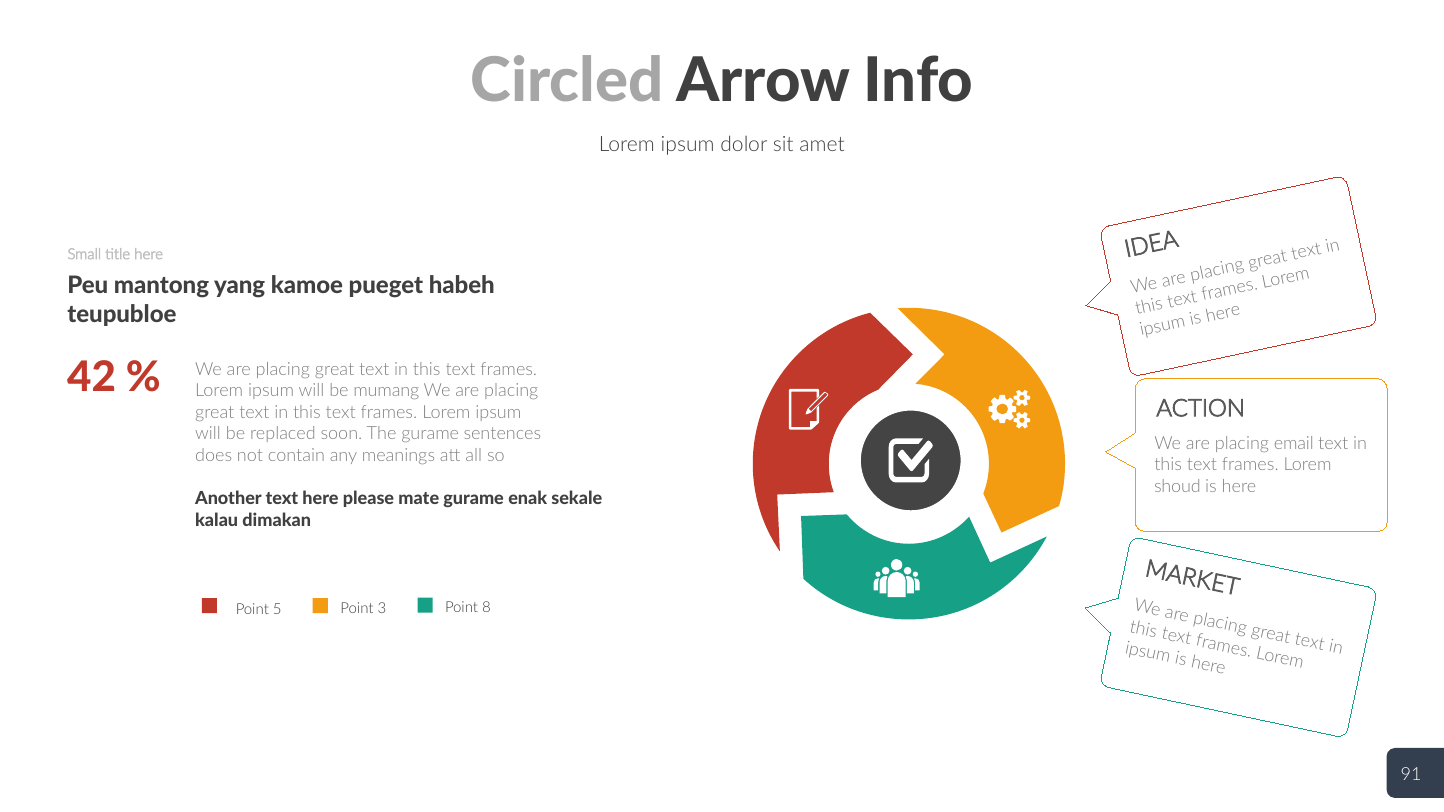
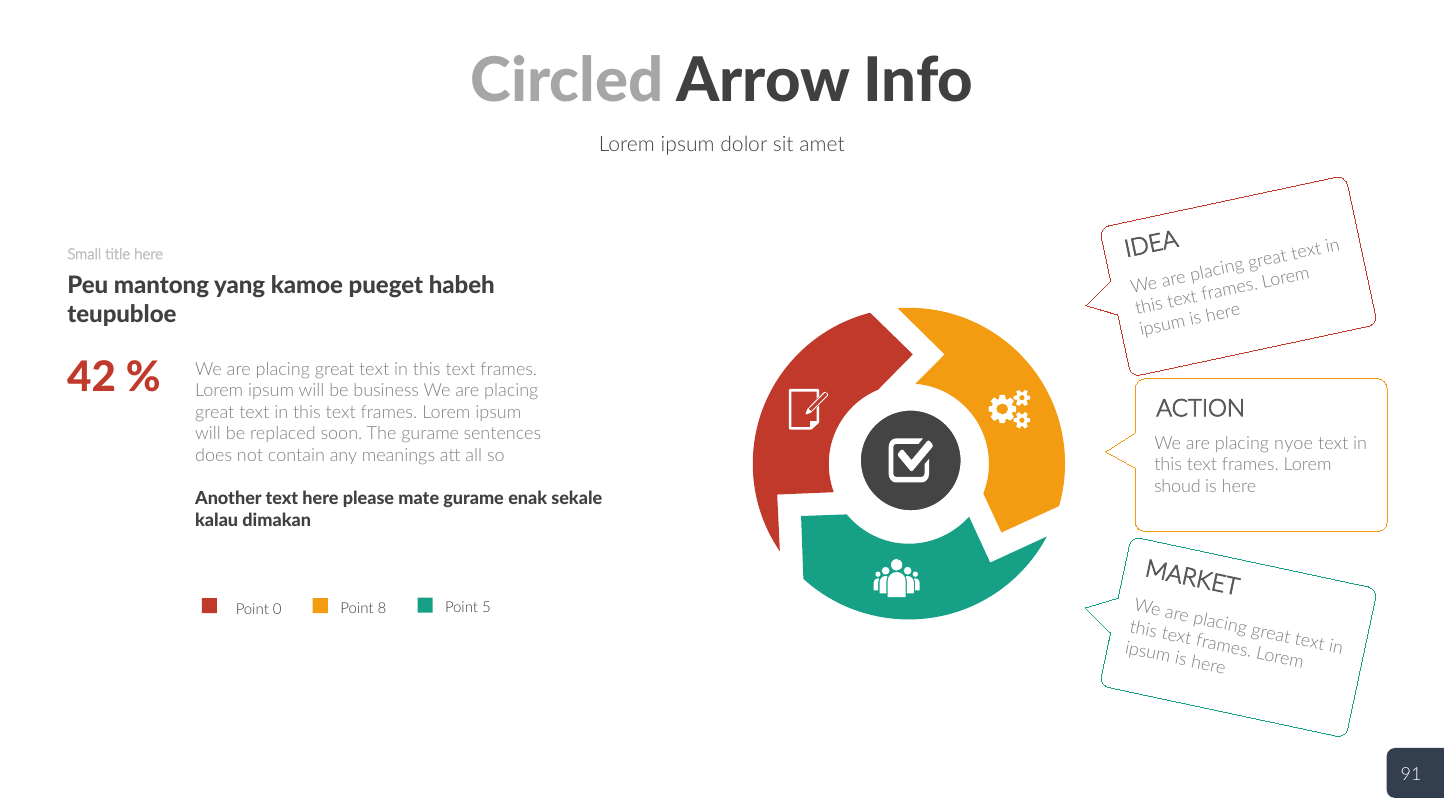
mumang: mumang -> business
email: email -> nyoe
5: 5 -> 0
3: 3 -> 8
8: 8 -> 5
